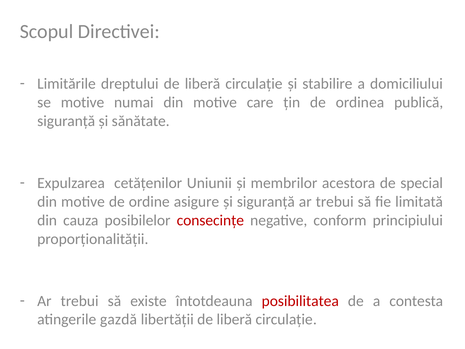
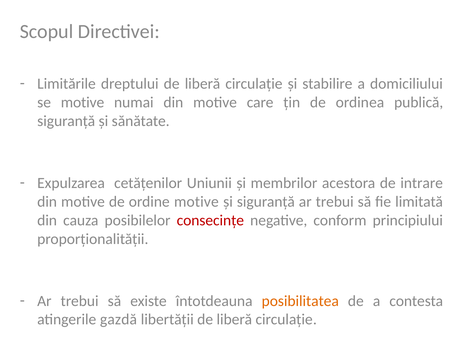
special: special -> intrare
ordine asigure: asigure -> motive
posibilitatea colour: red -> orange
